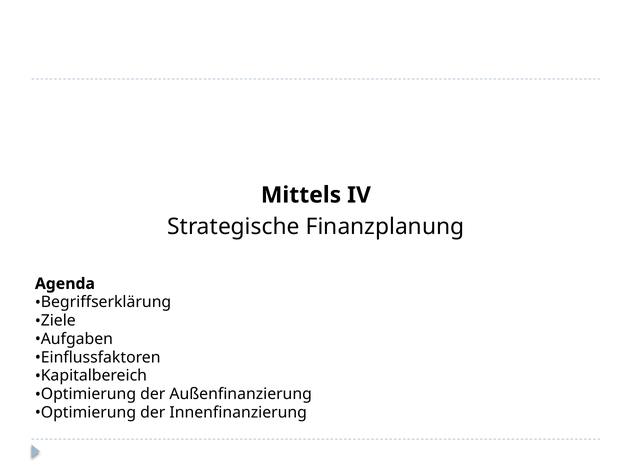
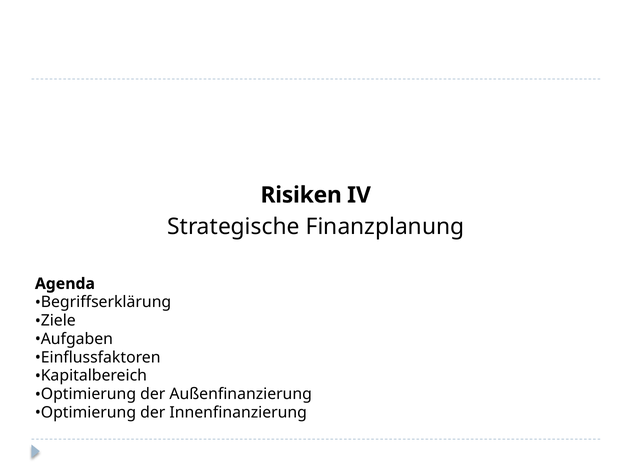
Mittels: Mittels -> Risiken
